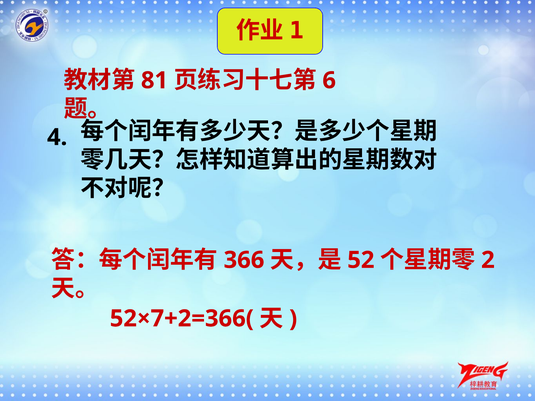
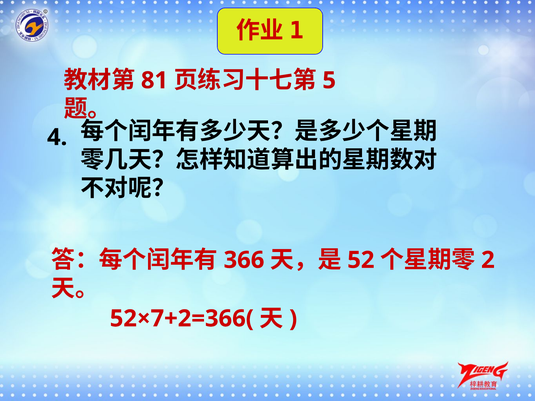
6: 6 -> 5
